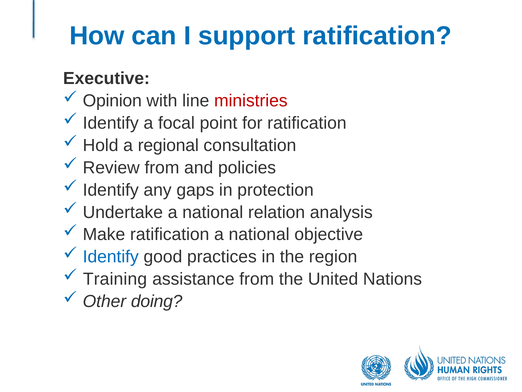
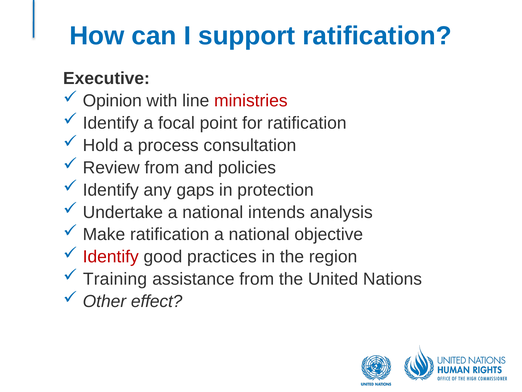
regional: regional -> process
relation: relation -> intends
Identify at (111, 257) colour: blue -> red
doing: doing -> effect
